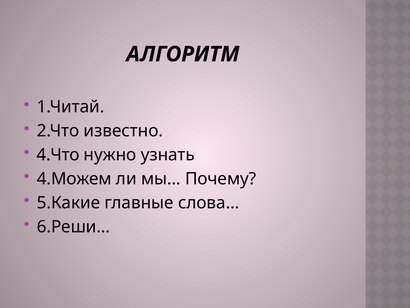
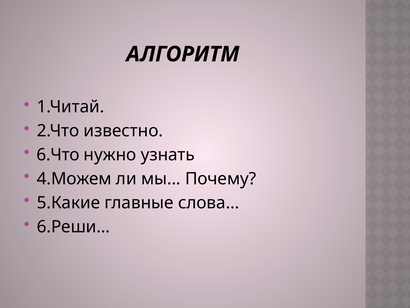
4.Что: 4.Что -> 6.Что
